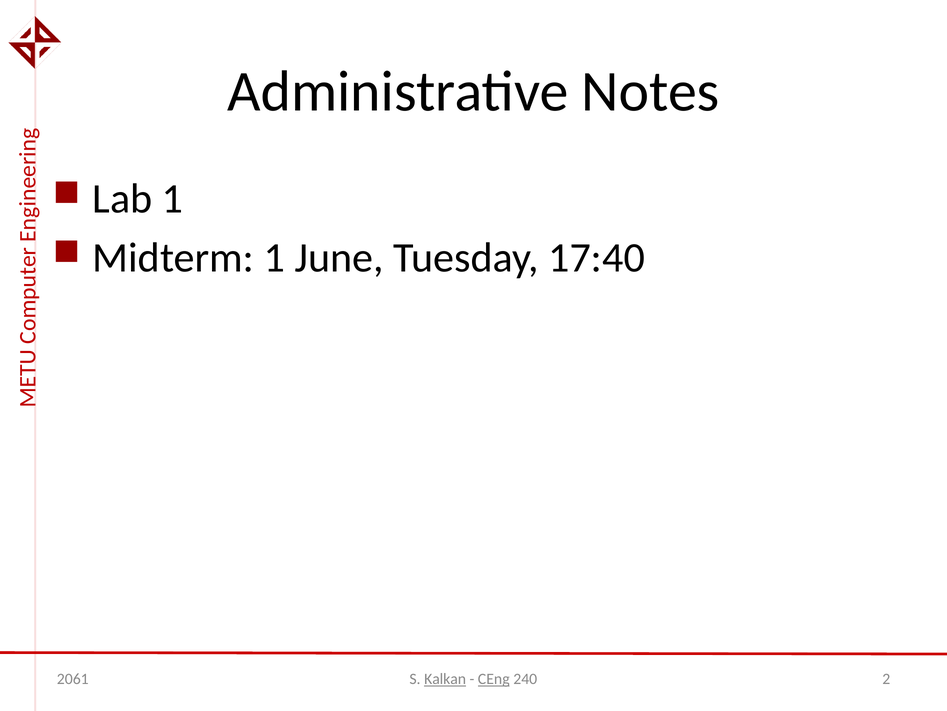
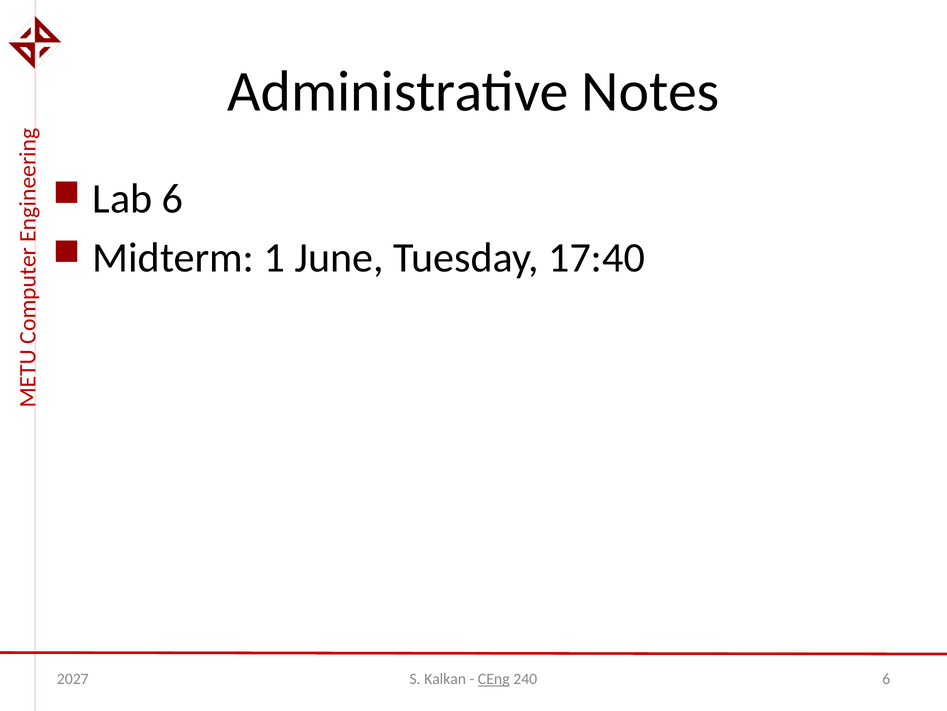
Lab 1: 1 -> 6
2061: 2061 -> 2027
Kalkan underline: present -> none
240 2: 2 -> 6
